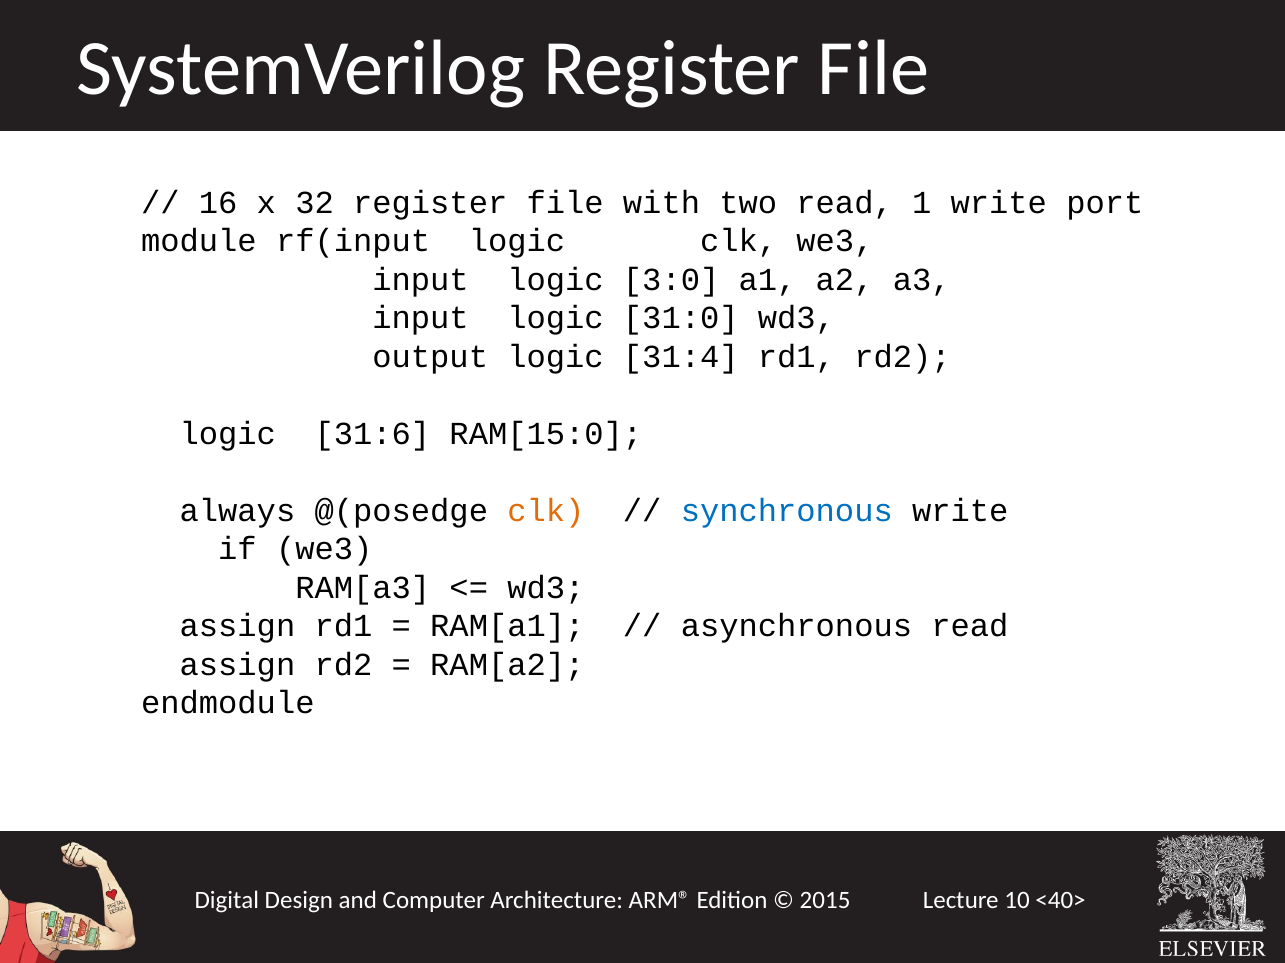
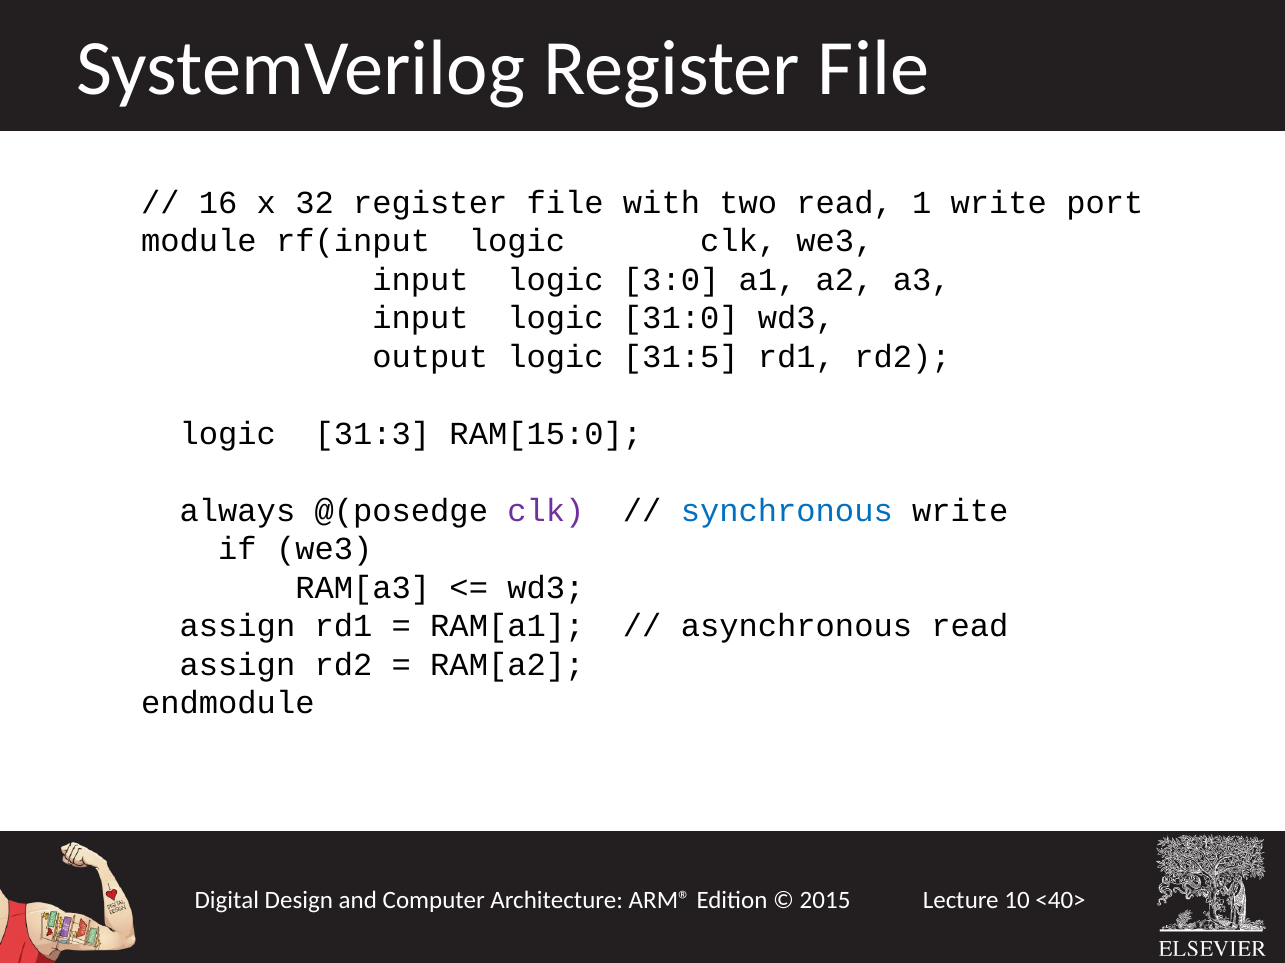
31:4: 31:4 -> 31:5
31:6: 31:6 -> 31:3
clk at (546, 511) colour: orange -> purple
